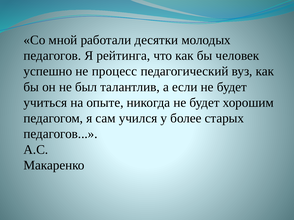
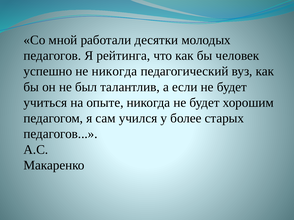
не процесс: процесс -> никогда
